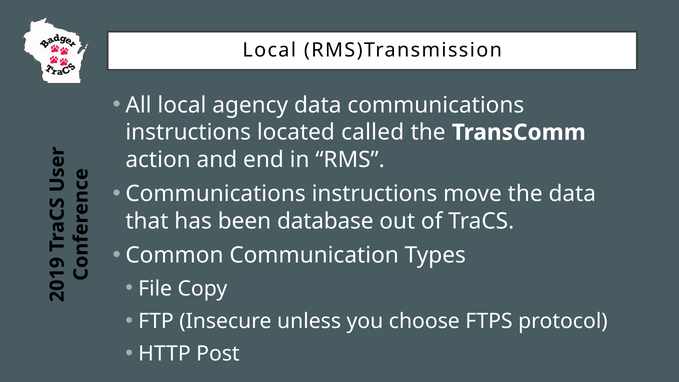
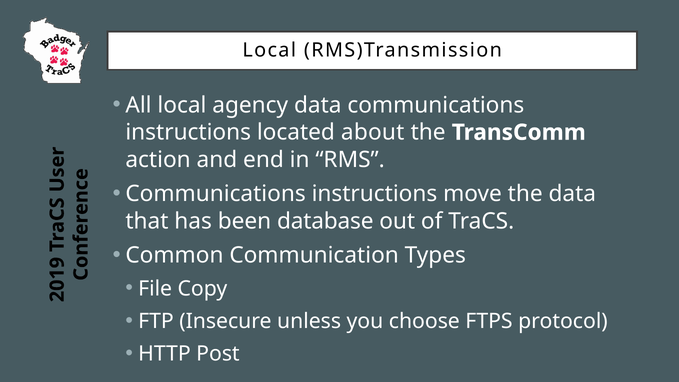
called: called -> about
